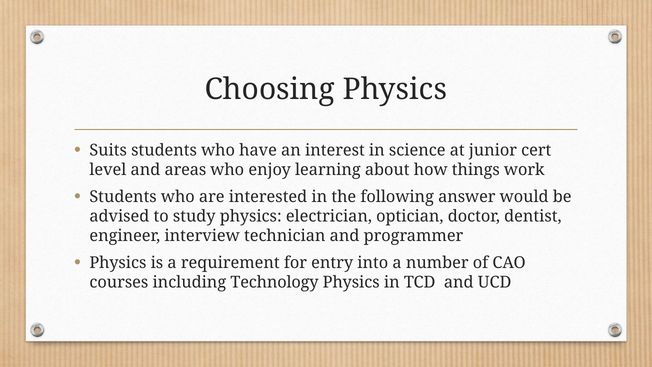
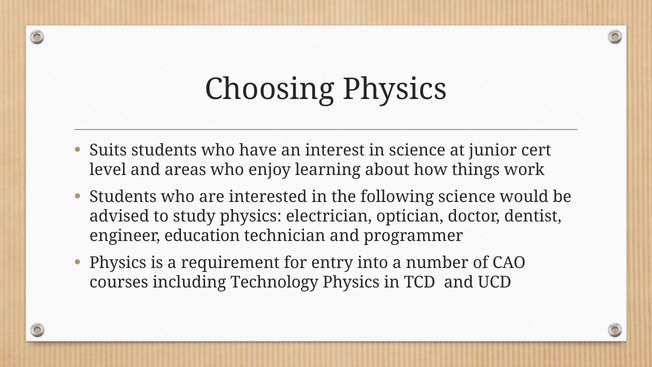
following answer: answer -> science
interview: interview -> education
